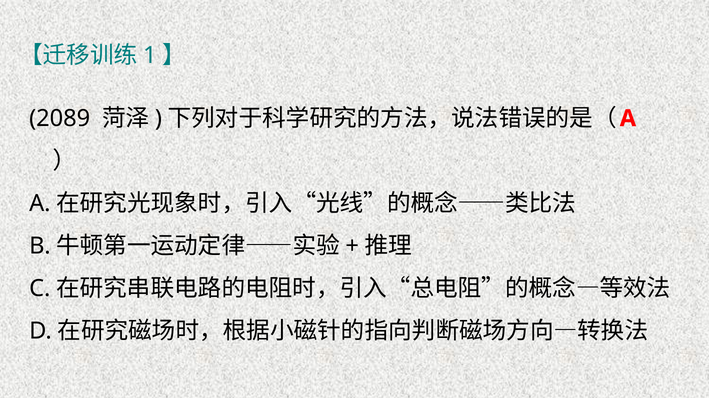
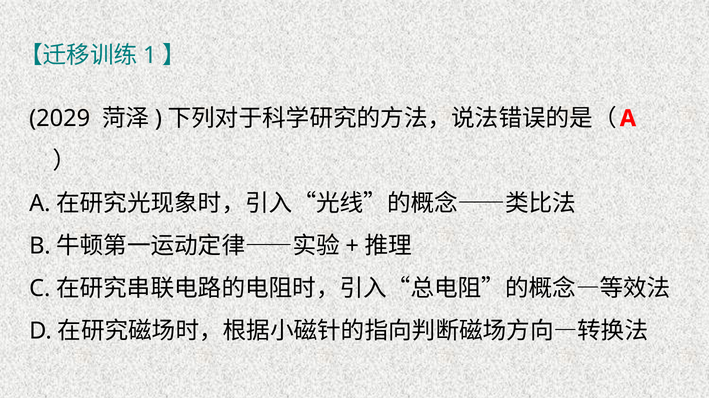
2089: 2089 -> 2029
